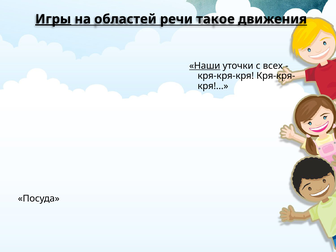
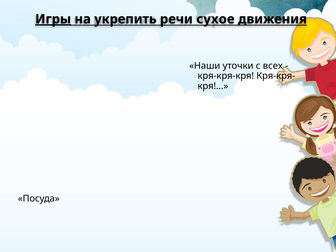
областей: областей -> укрепить
такое: такое -> сухое
Наши underline: present -> none
